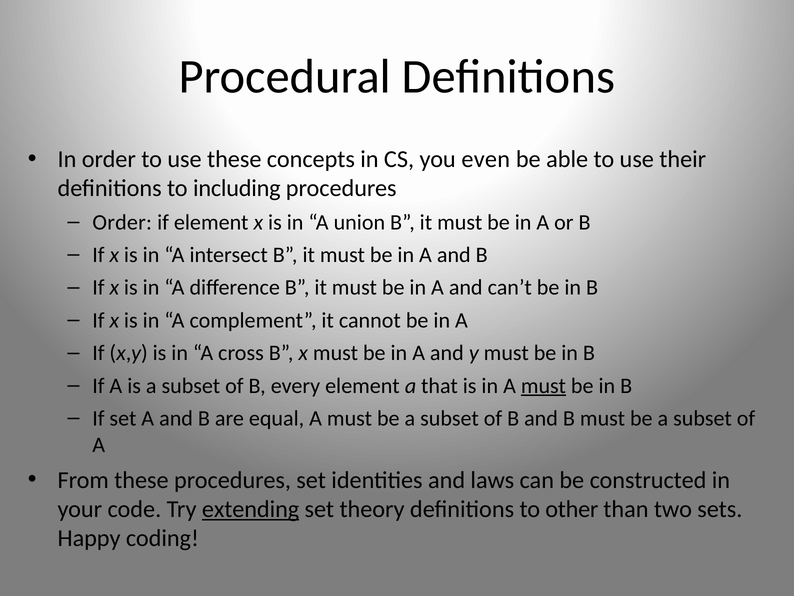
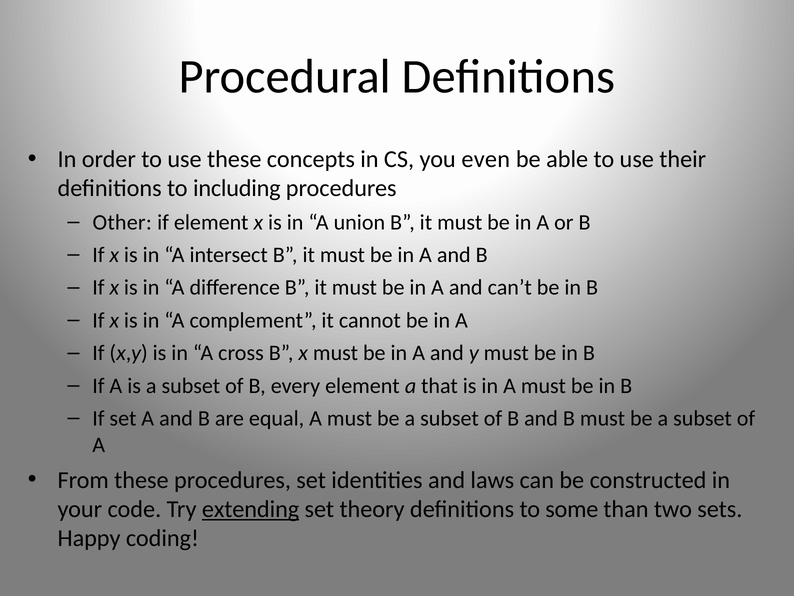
Order at (122, 222): Order -> Other
must at (543, 385) underline: present -> none
other: other -> some
